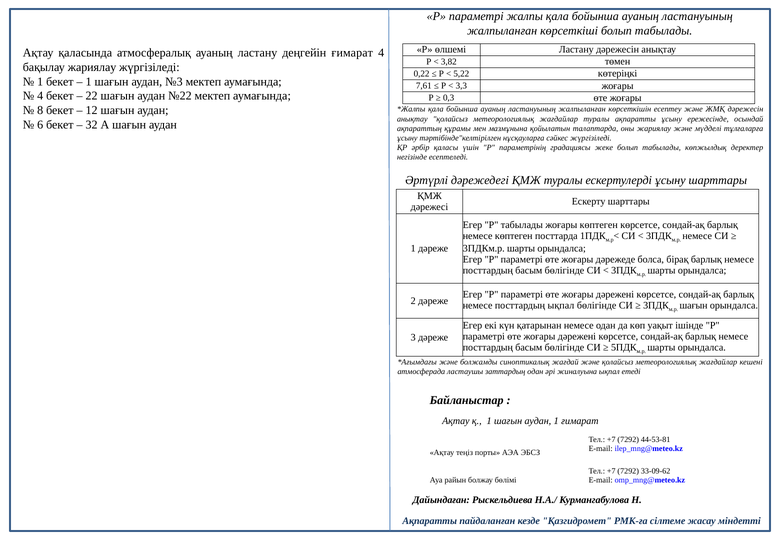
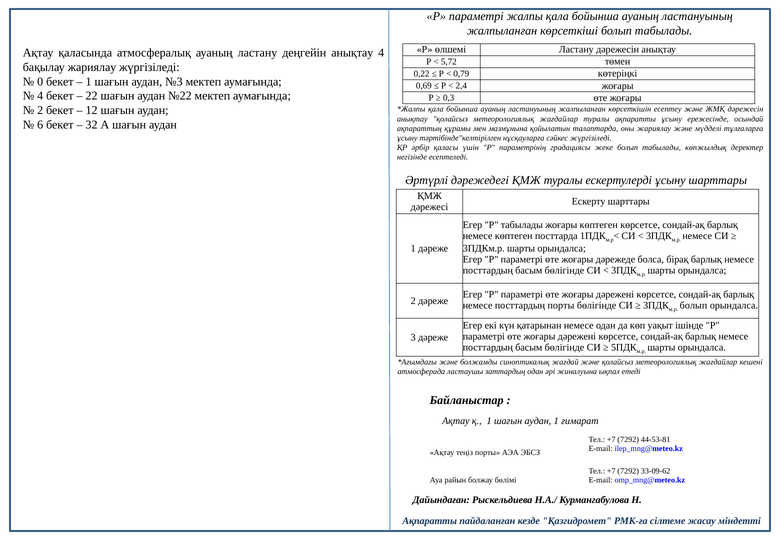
деңгейін ғимарат: ғимарат -> анықтау
3,82: 3,82 -> 5,72
5,22: 5,22 -> 0,79
1 at (40, 82): 1 -> 0
7,61: 7,61 -> 0,69
3,3: 3,3 -> 2,4
8 at (40, 110): 8 -> 2
посттардың ықпал: ықпал -> порты
шағын at (694, 306): шағын -> болып
